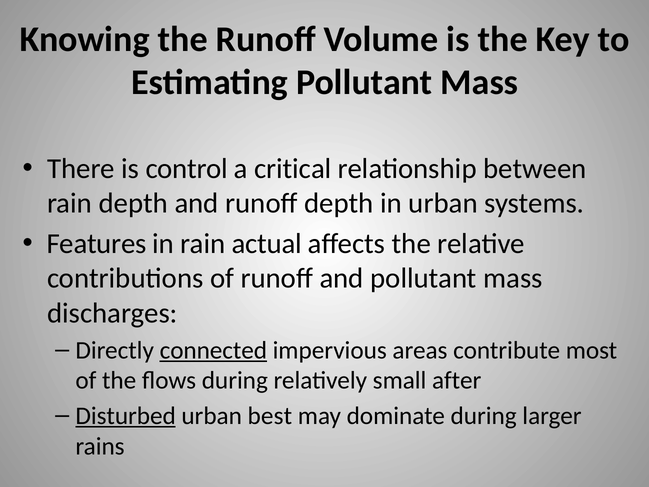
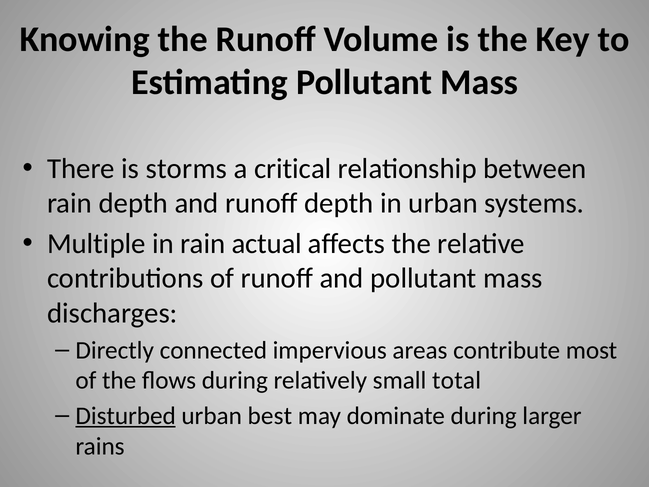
control: control -> storms
Features: Features -> Multiple
connected underline: present -> none
after: after -> total
